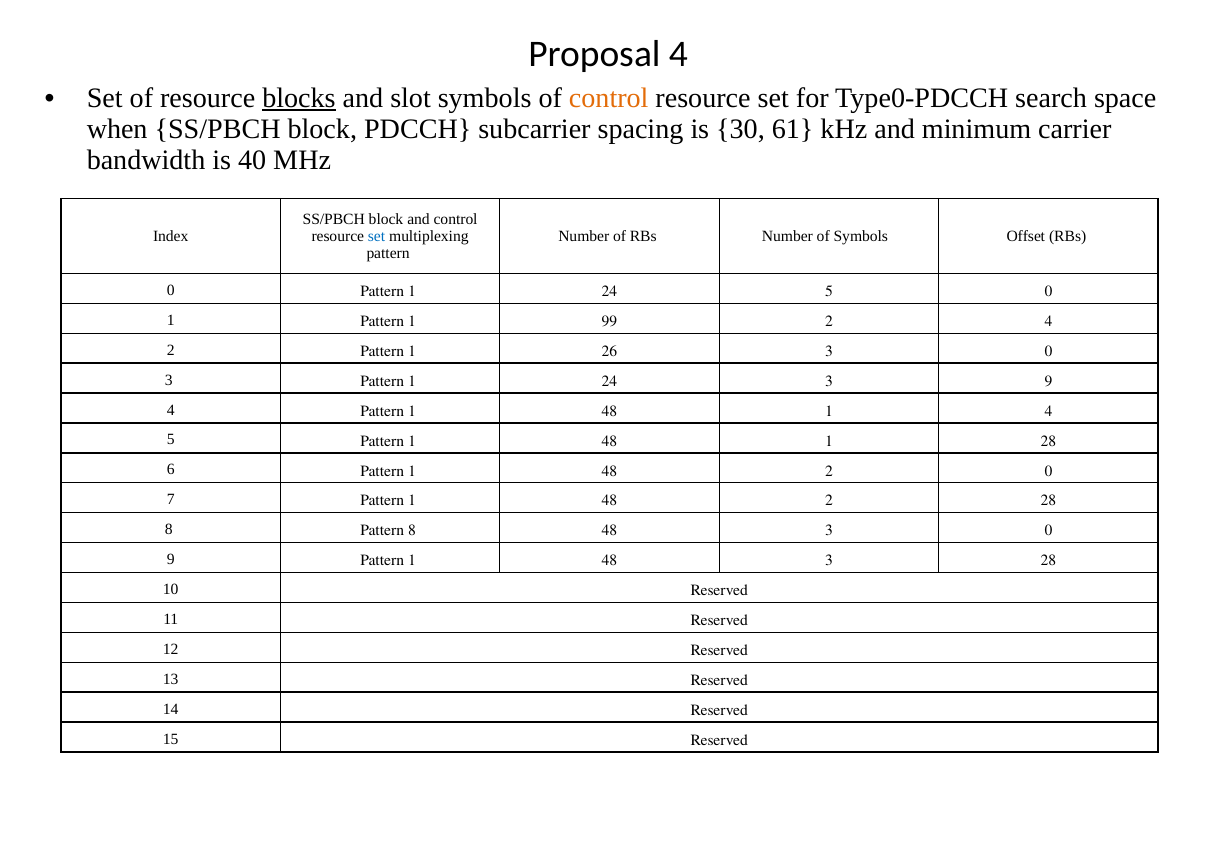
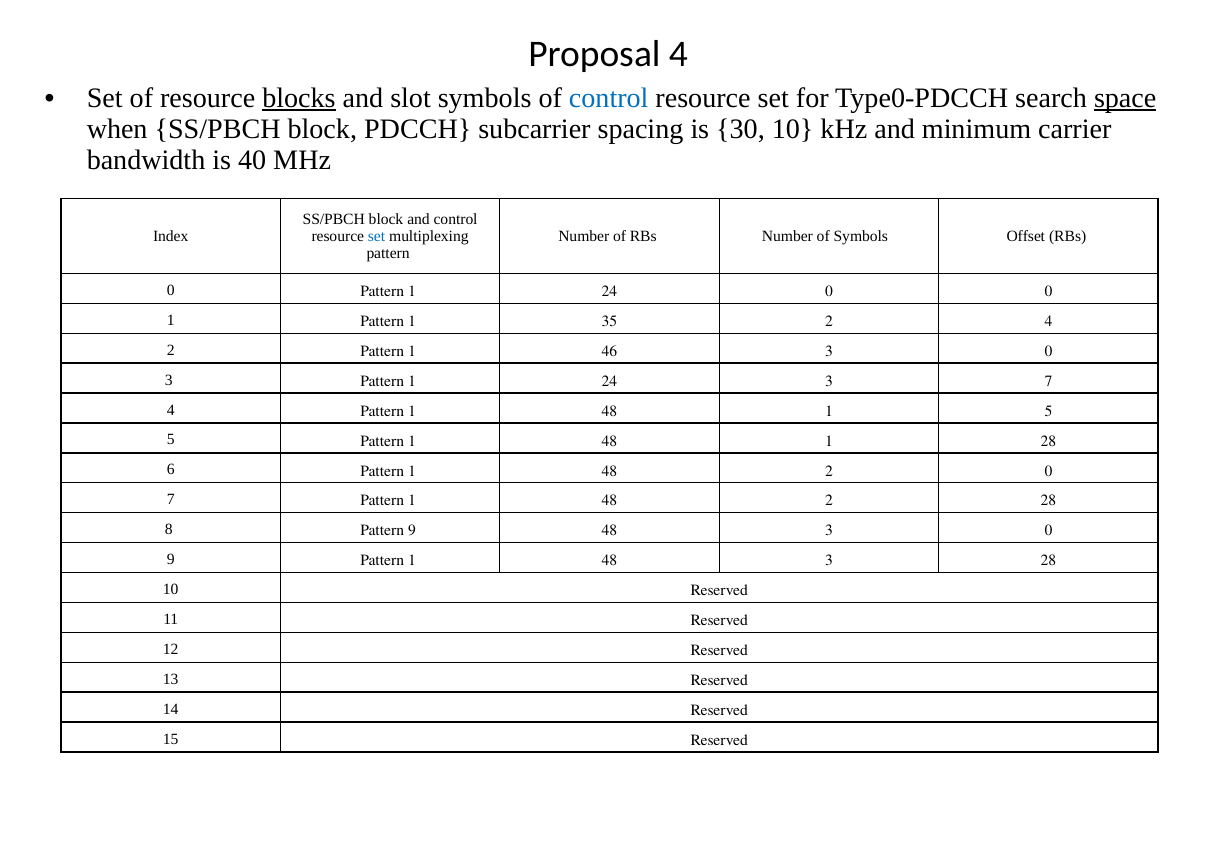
control at (609, 98) colour: orange -> blue
space underline: none -> present
30 61: 61 -> 10
24 5: 5 -> 0
99: 99 -> 35
26: 26 -> 46
3 9: 9 -> 7
1 4: 4 -> 5
Pattern 8: 8 -> 9
